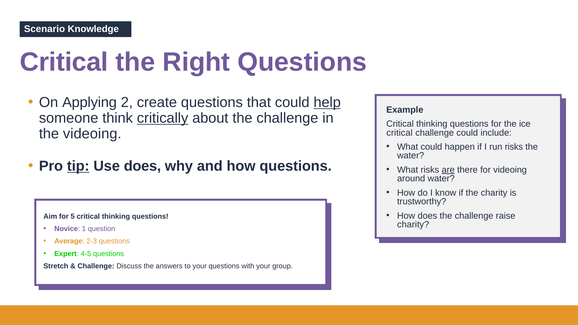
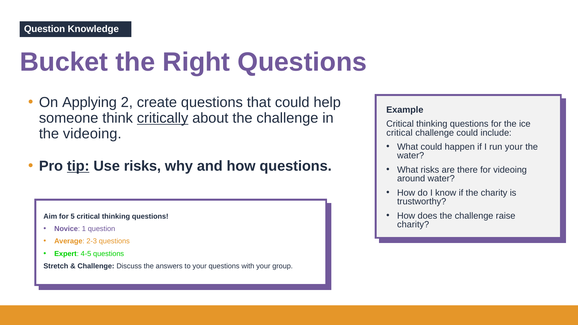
Scenario at (44, 29): Scenario -> Question
Critical at (64, 62): Critical -> Bucket
help underline: present -> none
run risks: risks -> your
Use does: does -> risks
are underline: present -> none
